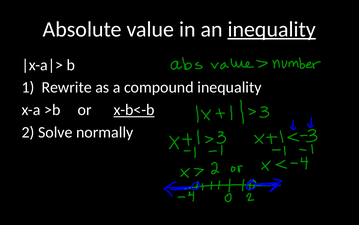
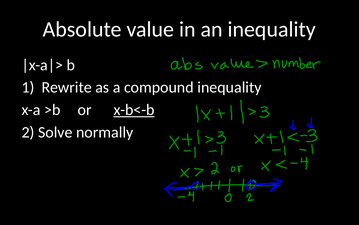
inequality at (272, 29) underline: present -> none
